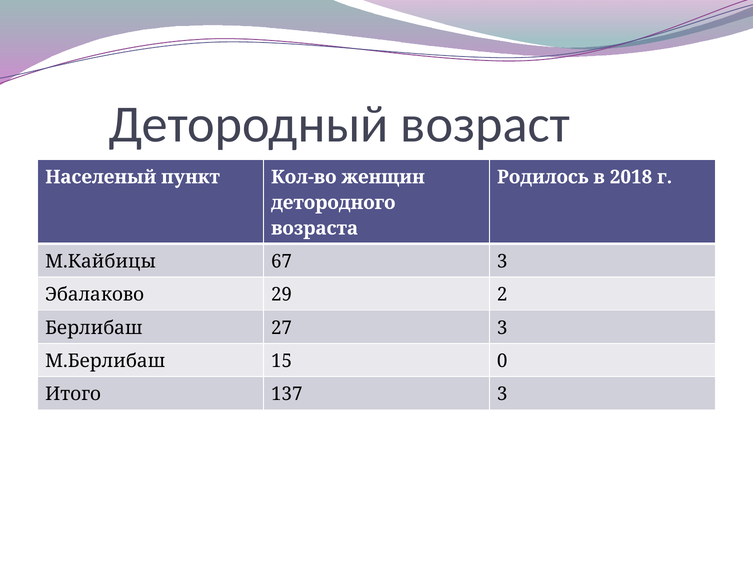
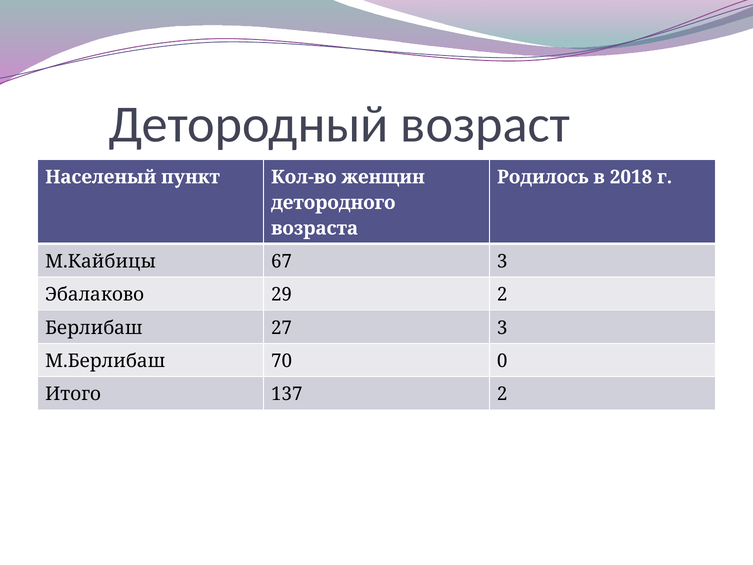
15: 15 -> 70
137 3: 3 -> 2
